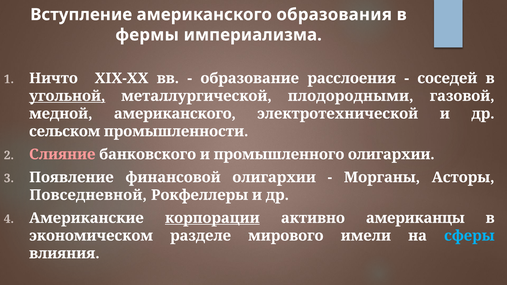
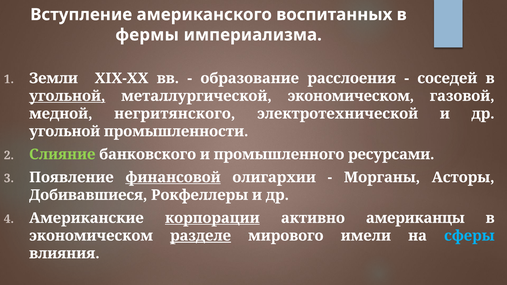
образования: образования -> воспитанных
Ничто: Ничто -> Земли
металлургической плодородными: плодородными -> экономическом
медной американского: американского -> негритянского
сельском at (65, 131): сельском -> угольной
Слияние colour: pink -> light green
промышленного олигархии: олигархии -> ресурсами
финансовой underline: none -> present
Повседневной: Повседневной -> Добивавшиеся
разделе underline: none -> present
